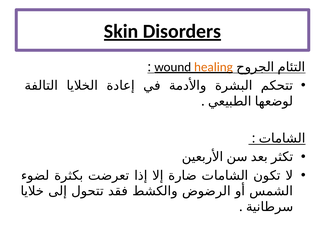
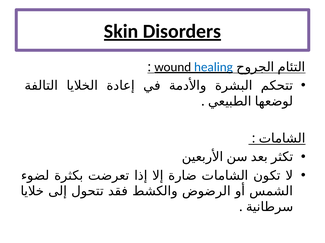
healing colour: orange -> blue
